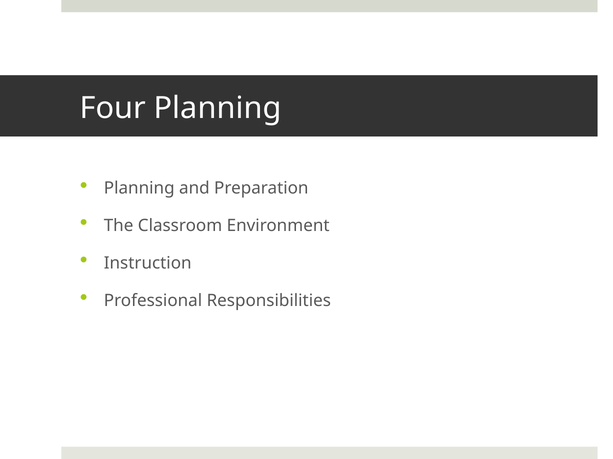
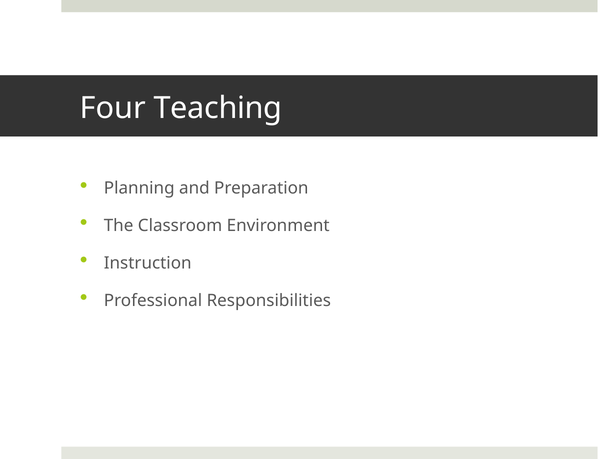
Four Planning: Planning -> Teaching
